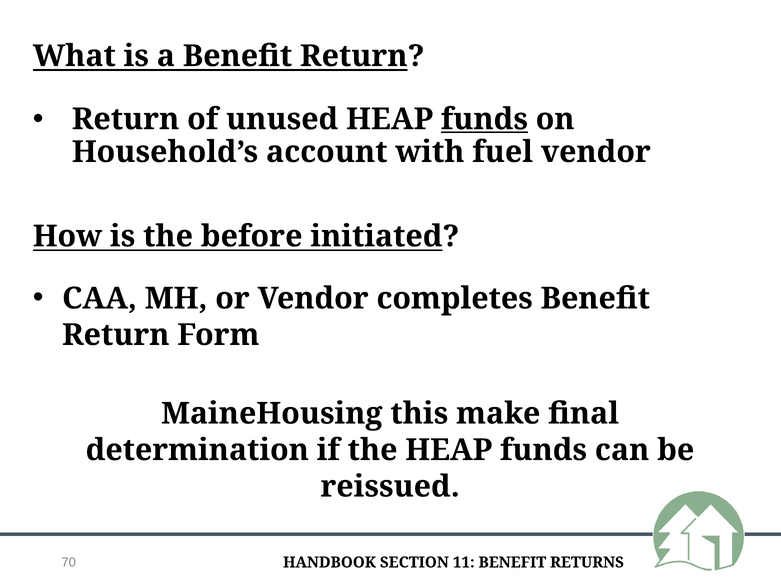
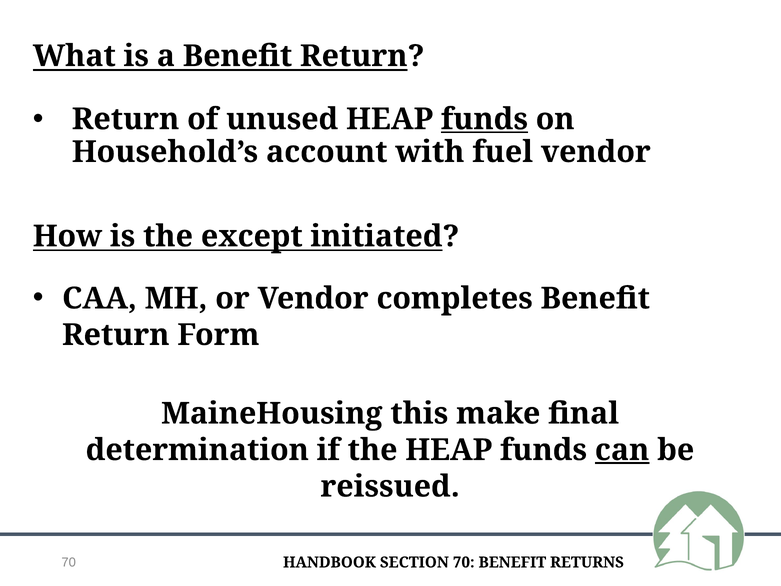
before: before -> except
can underline: none -> present
SECTION 11: 11 -> 70
